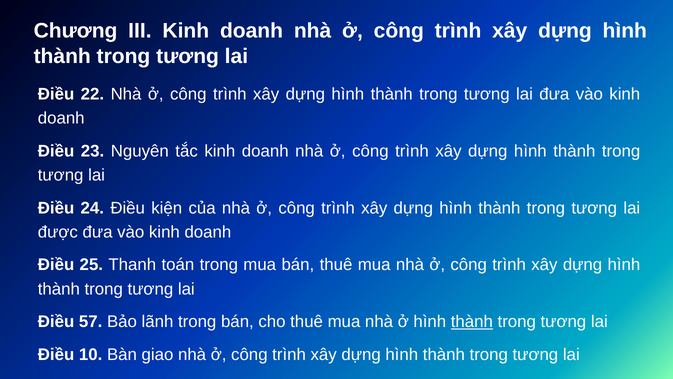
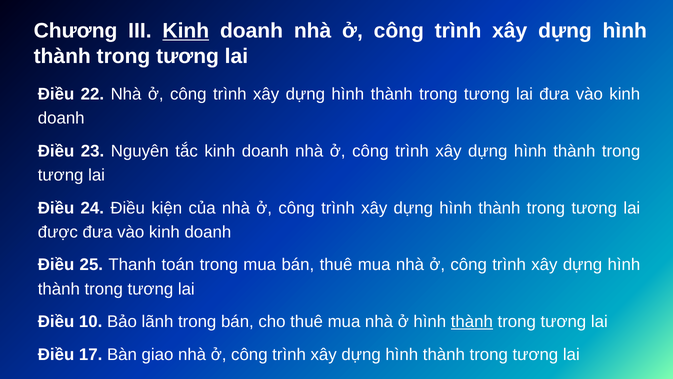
Kinh at (186, 31) underline: none -> present
57: 57 -> 10
10: 10 -> 17
